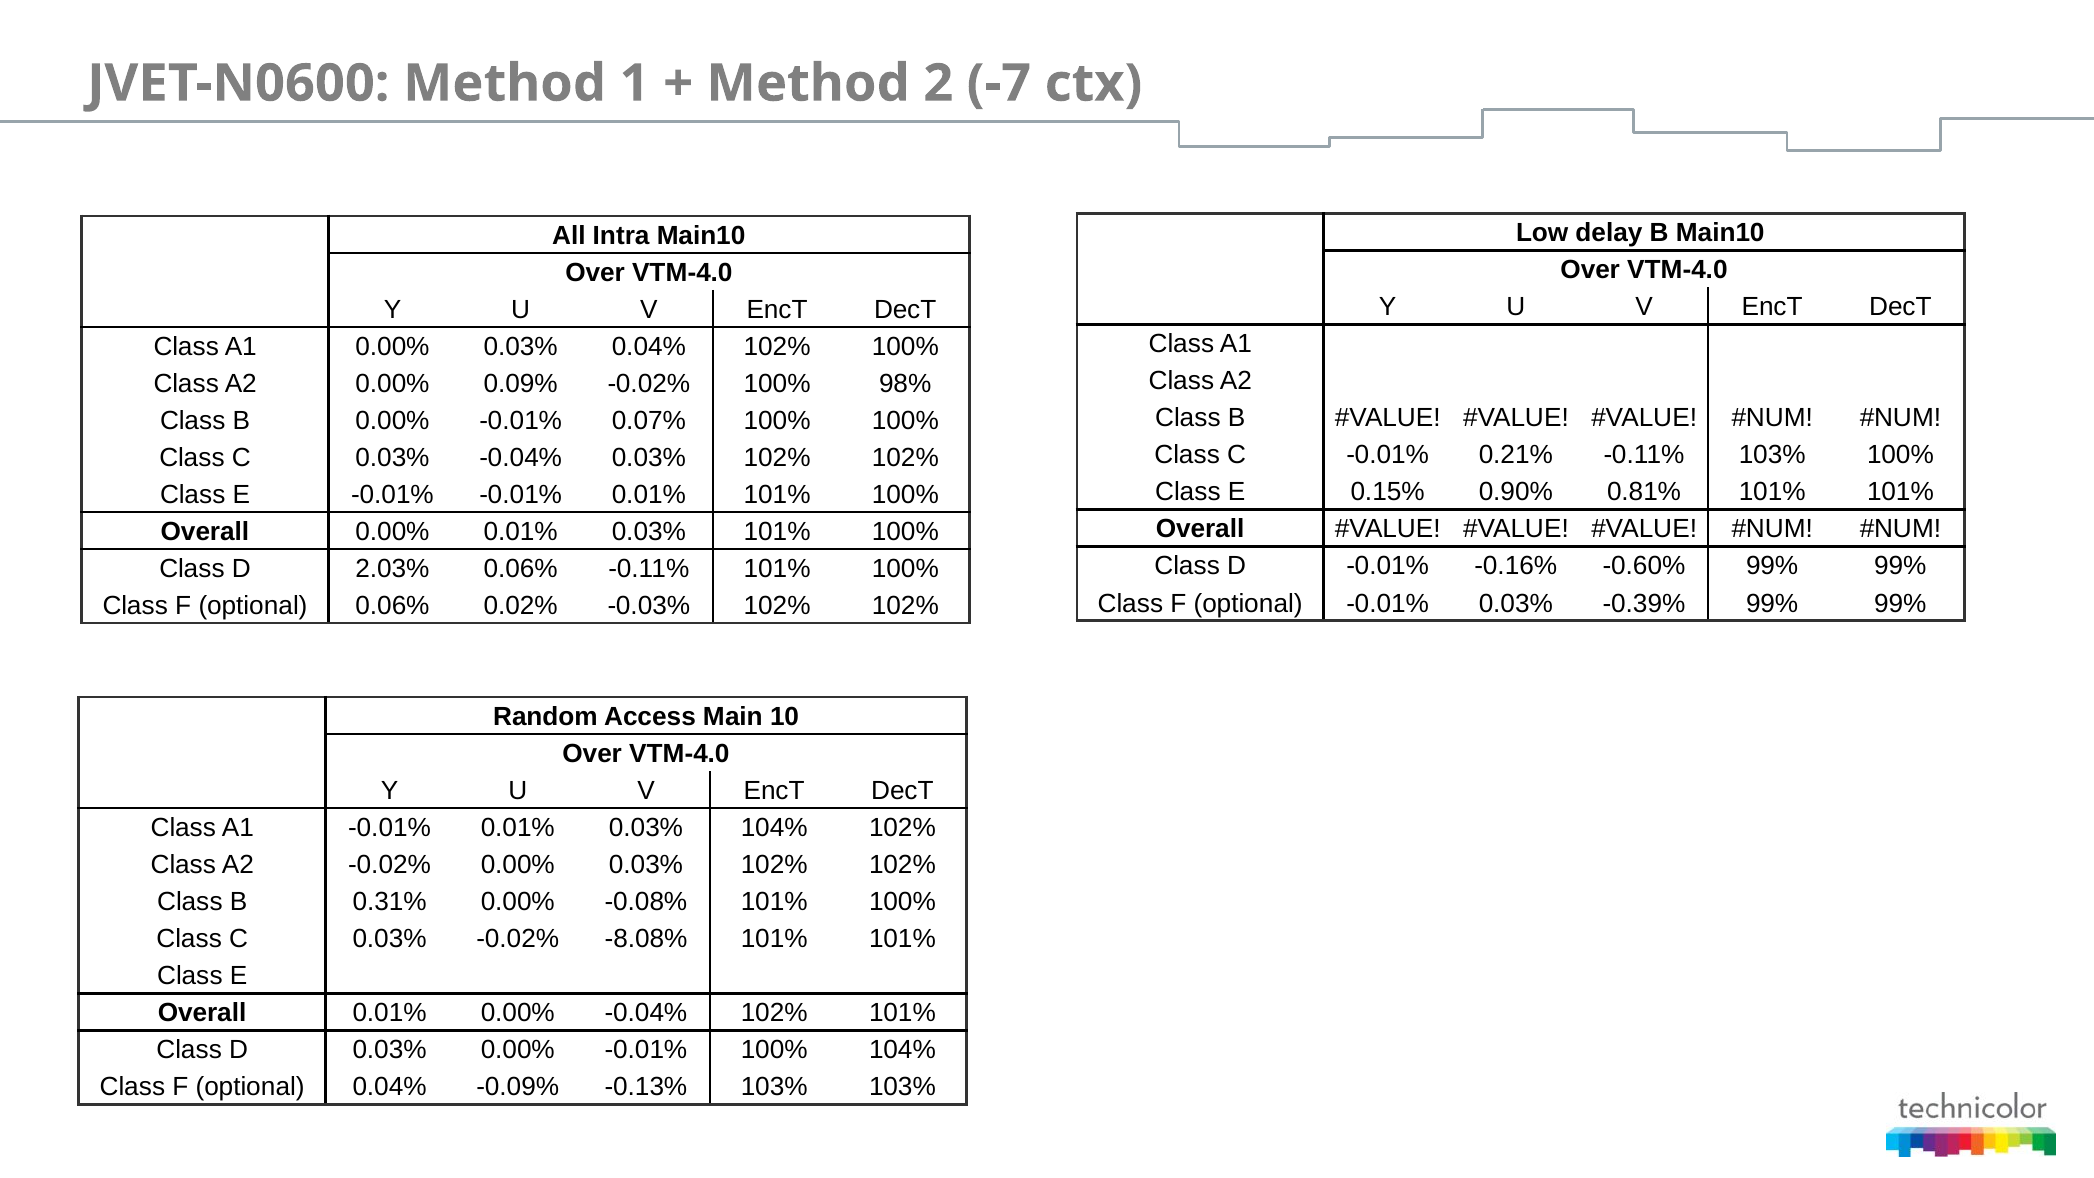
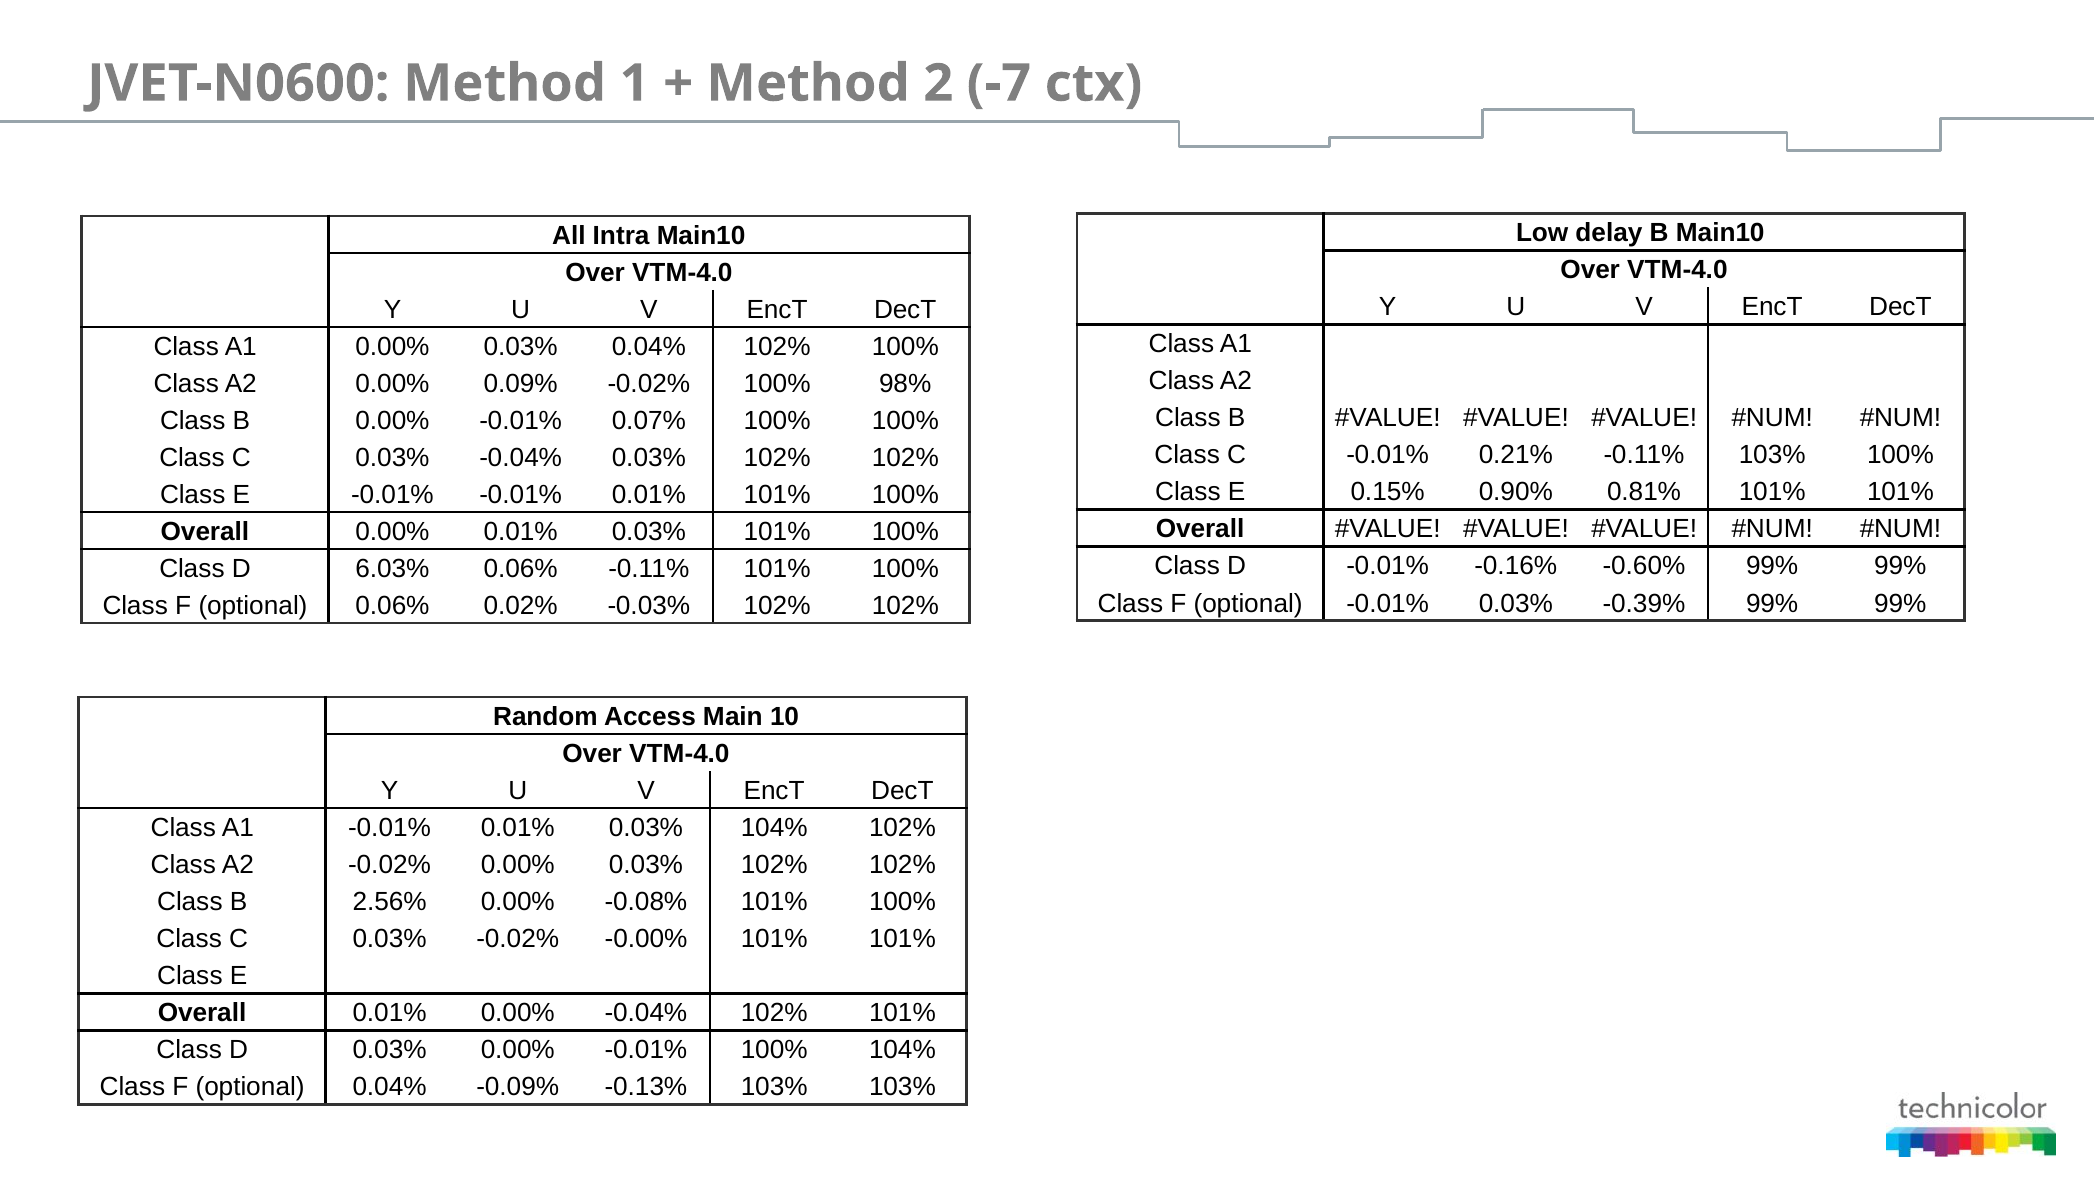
2.03%: 2.03% -> 6.03%
0.31%: 0.31% -> 2.56%
-8.08%: -8.08% -> -0.00%
